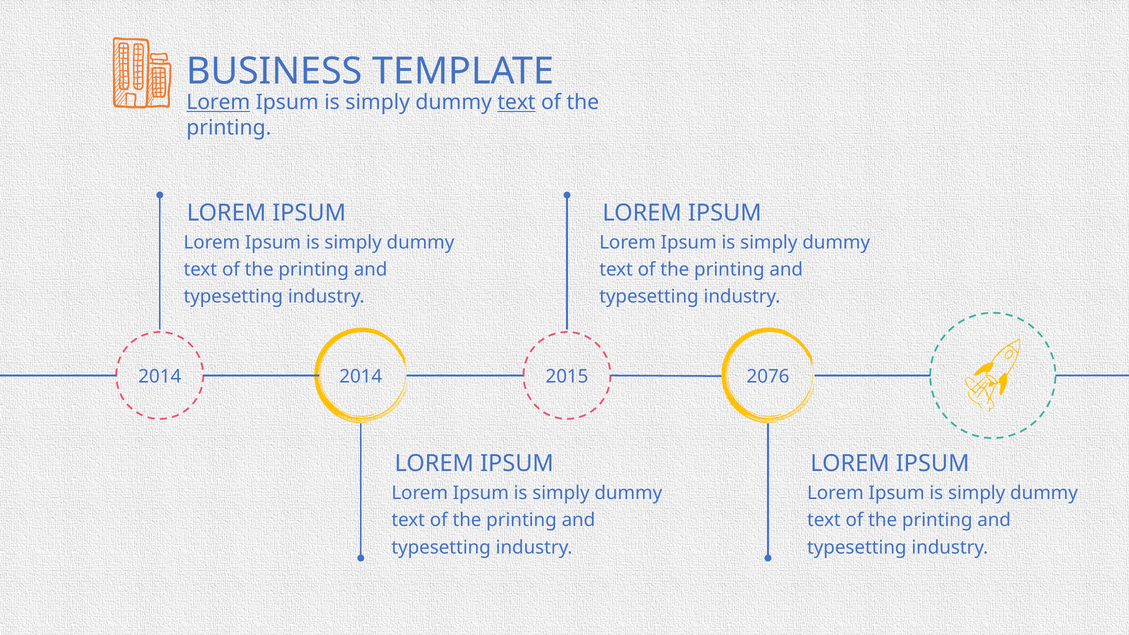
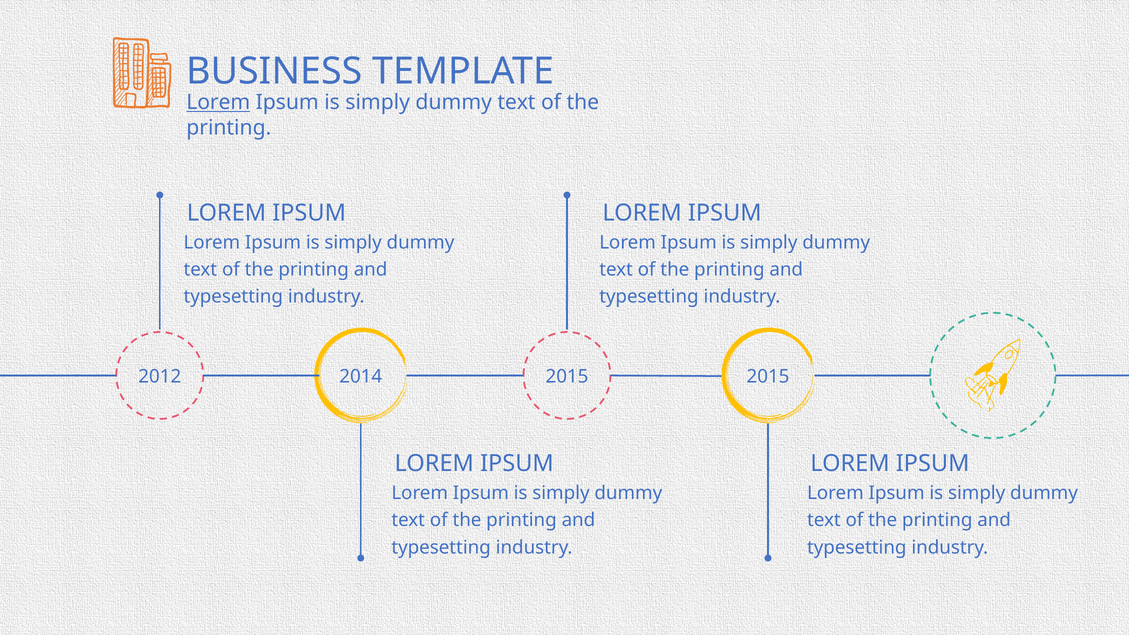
text at (516, 102) underline: present -> none
2014 at (160, 377): 2014 -> 2012
2076 at (768, 377): 2076 -> 2015
